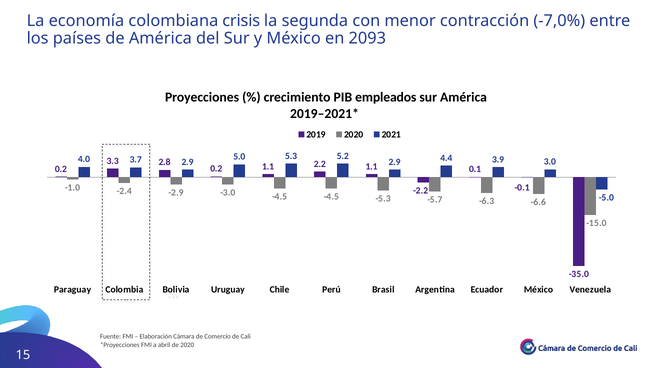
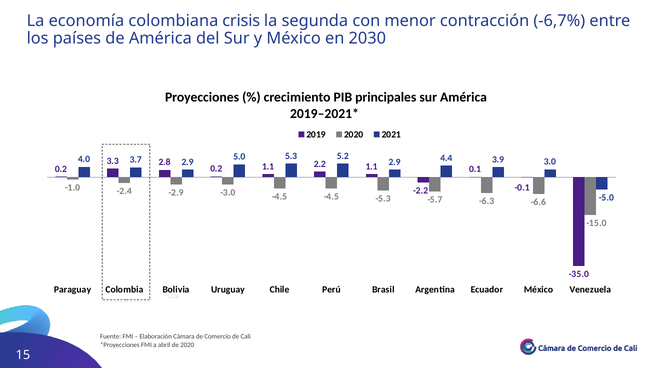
-7,0%: -7,0% -> -6,7%
2093: 2093 -> 2030
empleados: empleados -> principales
